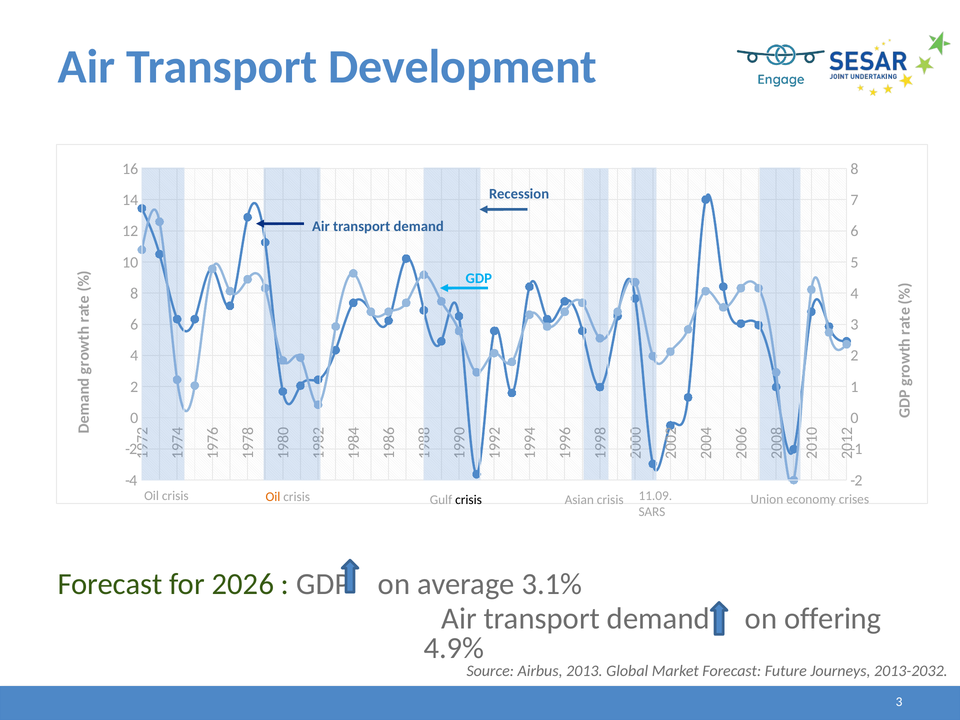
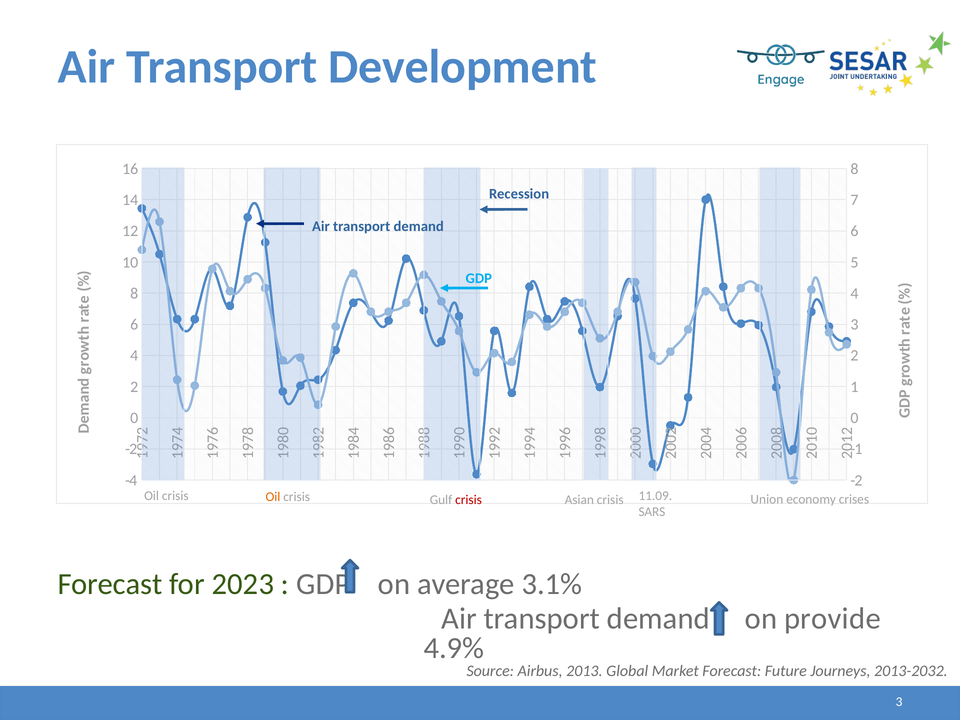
crisis at (469, 500) colour: black -> red
2026: 2026 -> 2023
offering: offering -> provide
